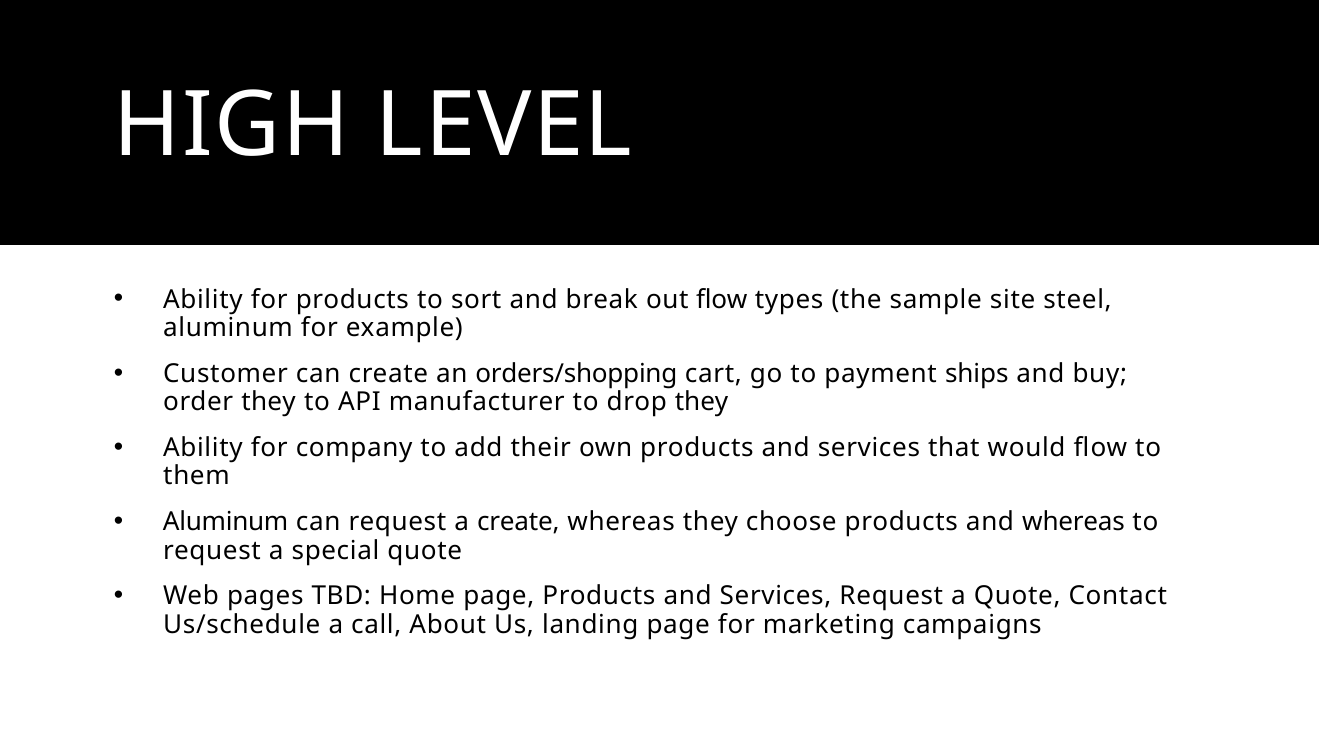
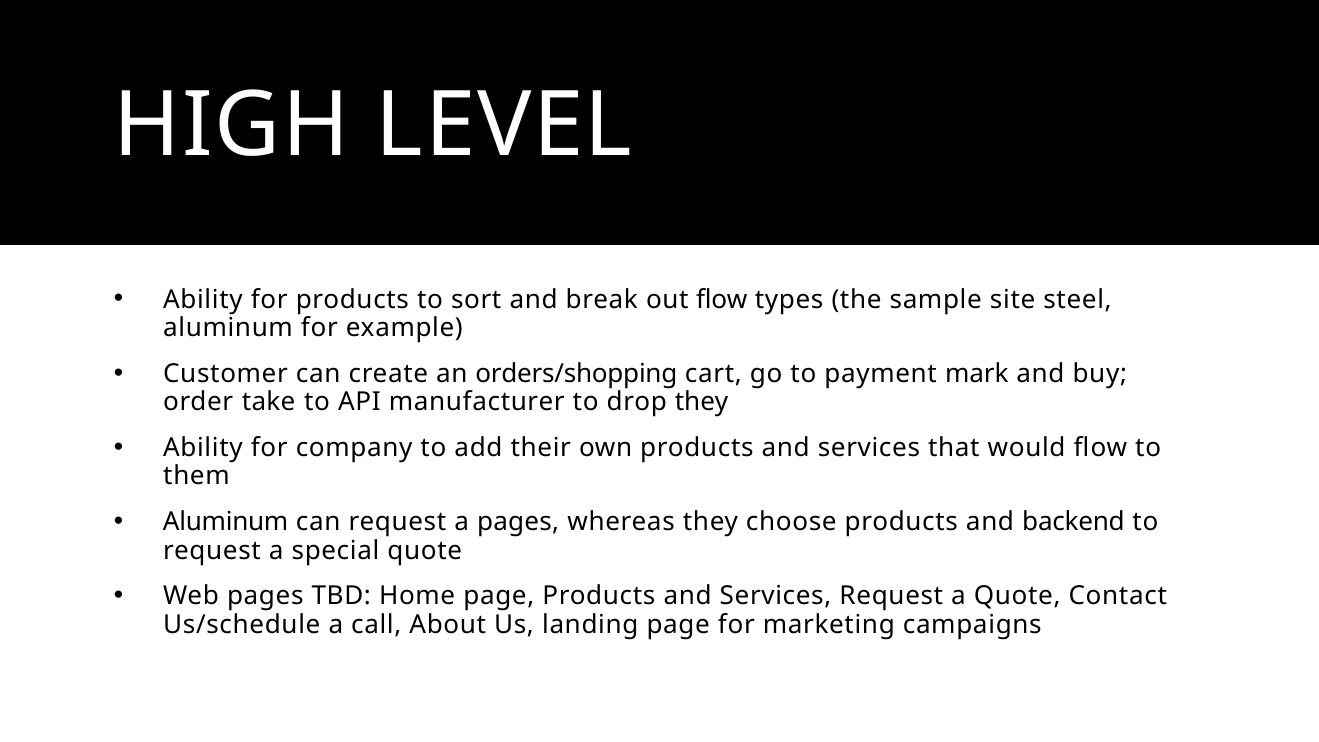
ships: ships -> mark
order they: they -> take
a create: create -> pages
and whereas: whereas -> backend
